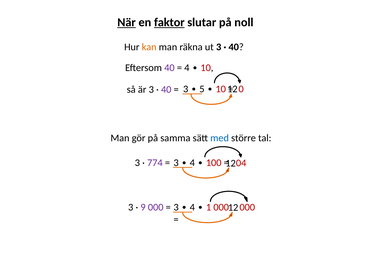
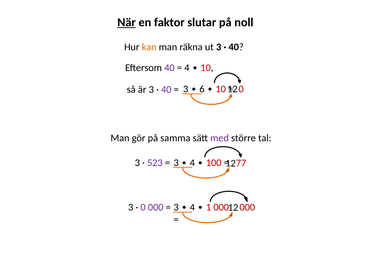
faktor underline: present -> none
5: 5 -> 6
med colour: blue -> purple
04: 04 -> 77
774: 774 -> 523
9 at (143, 207): 9 -> 0
